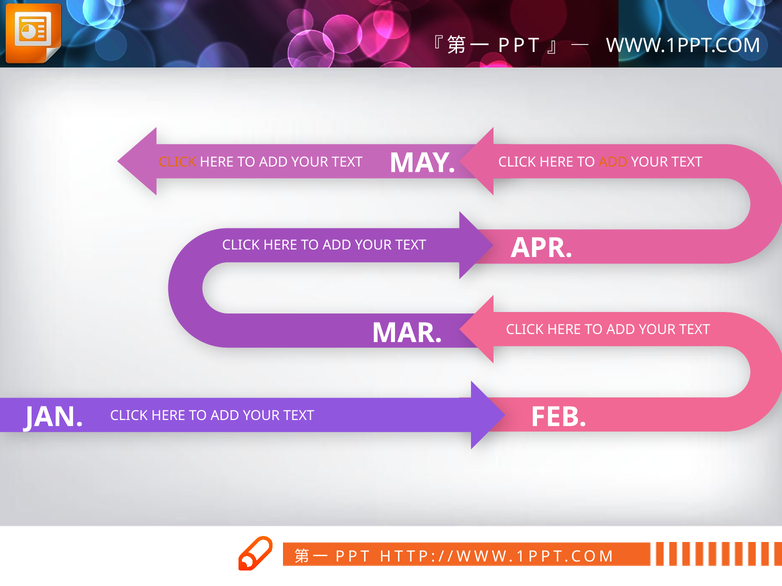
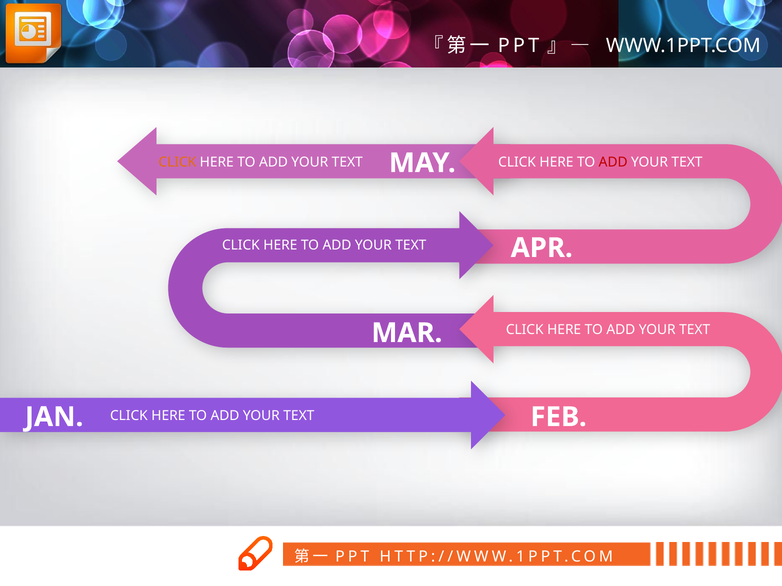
ADD at (613, 162) colour: orange -> red
